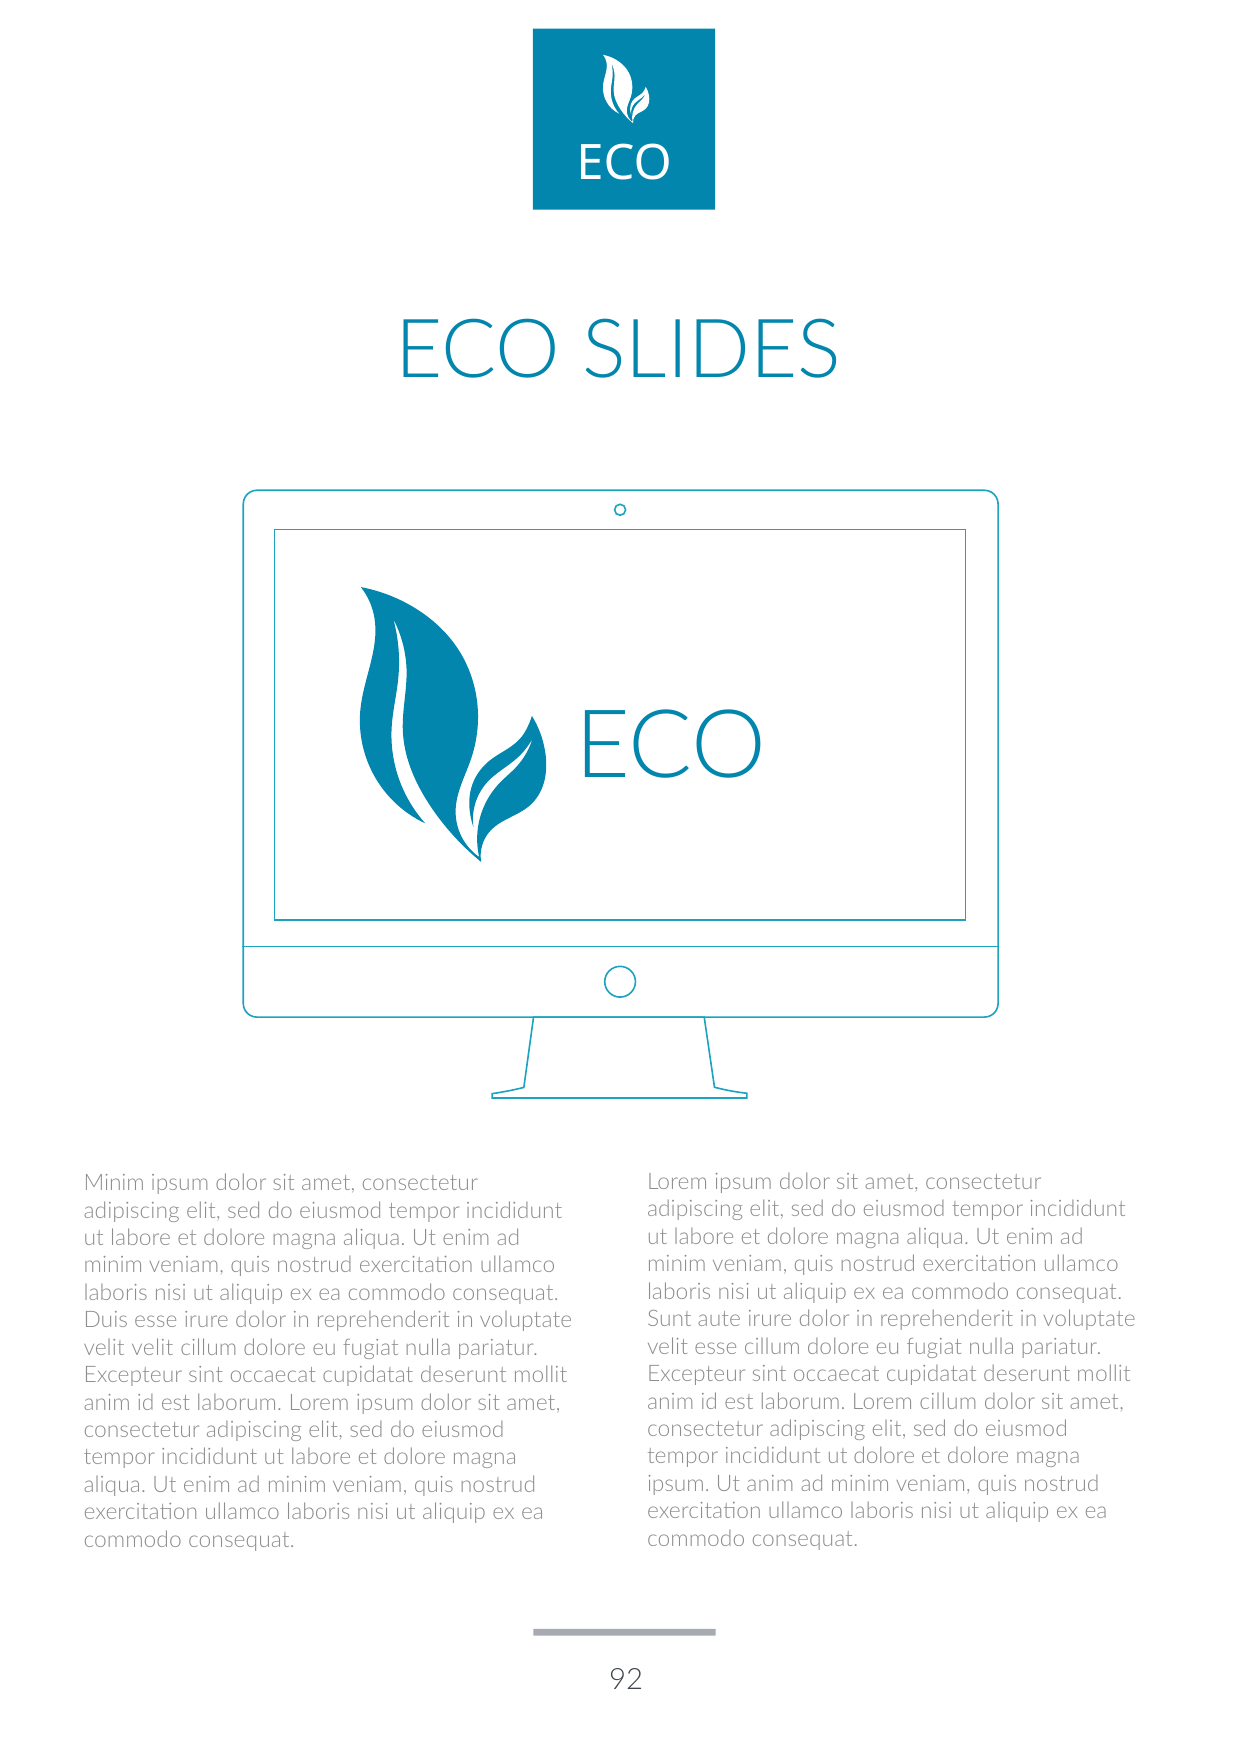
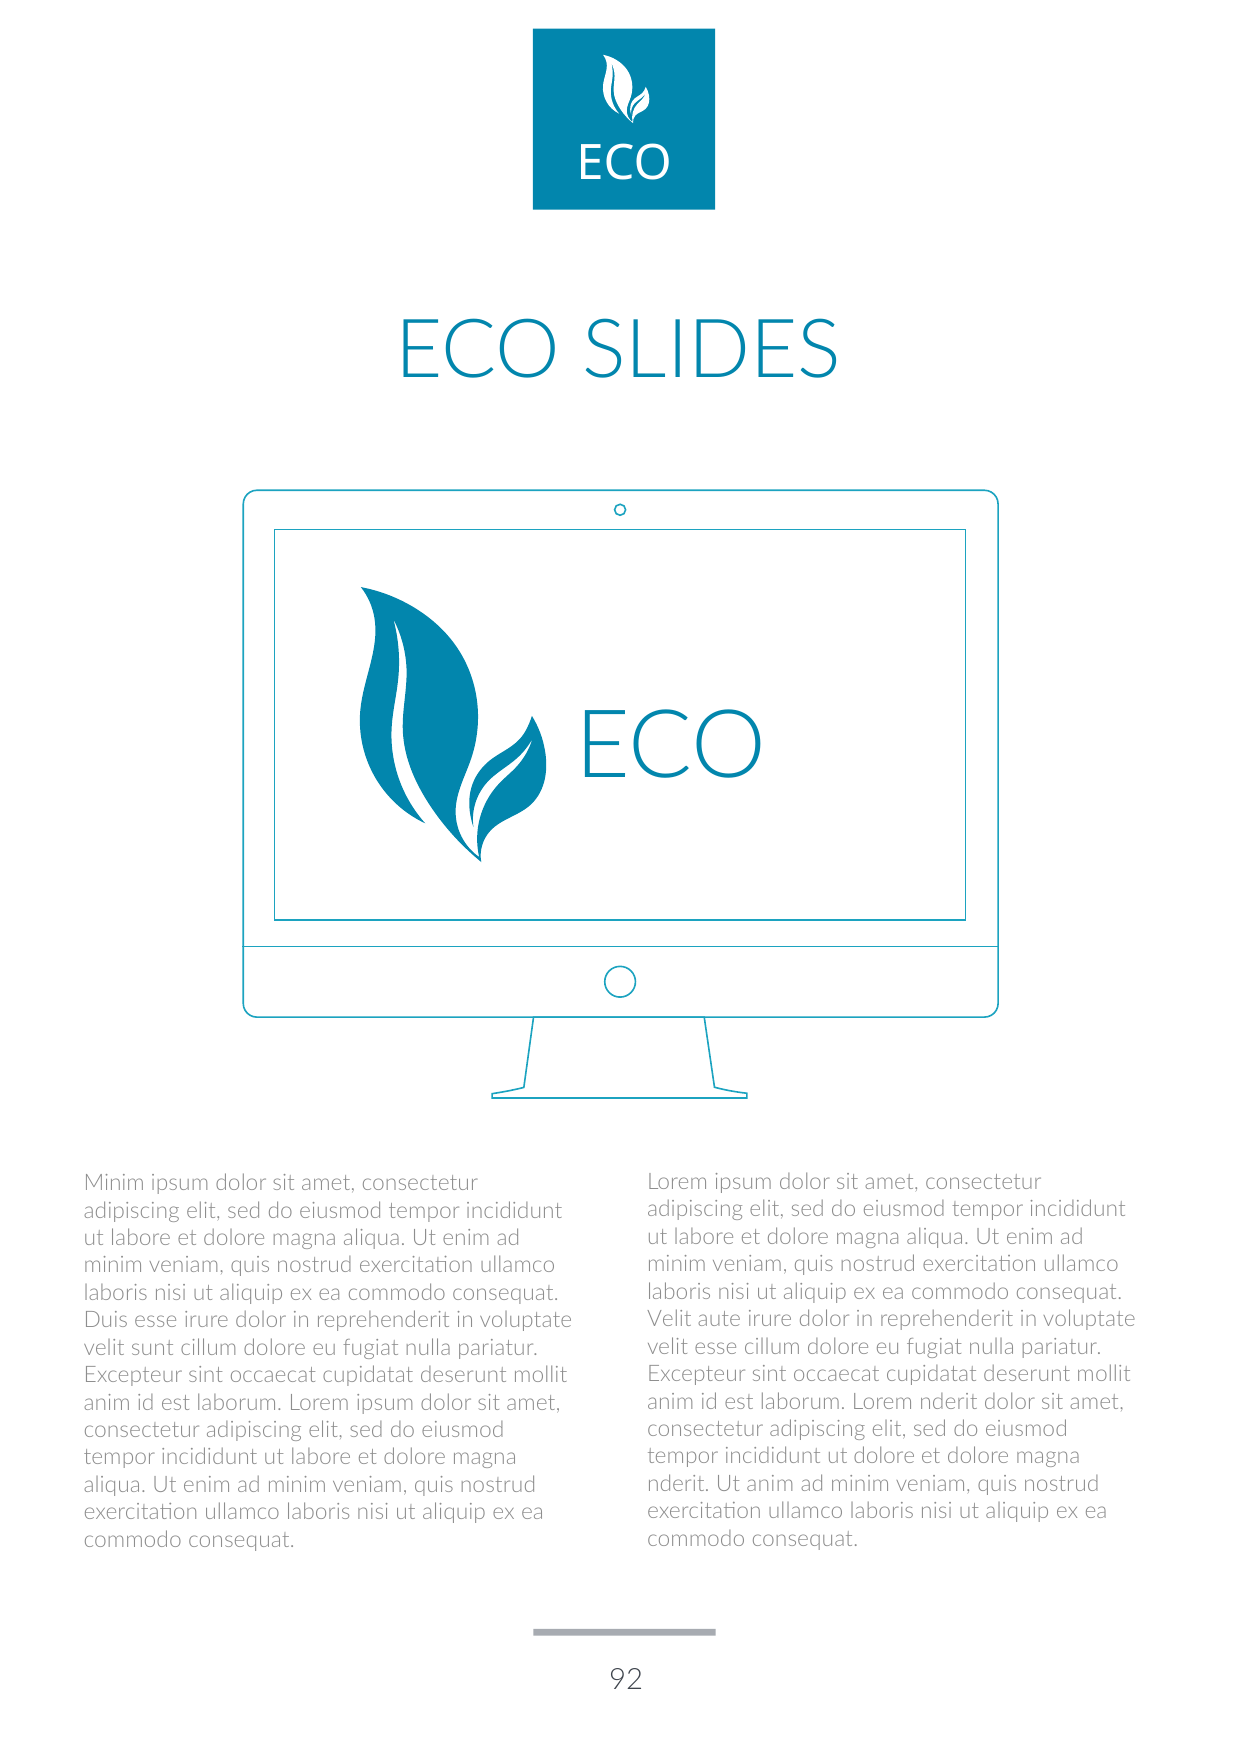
Sunt at (669, 1319): Sunt -> Velit
velit velit: velit -> sunt
Lorem cillum: cillum -> nderit
ipsum at (678, 1484): ipsum -> nderit
